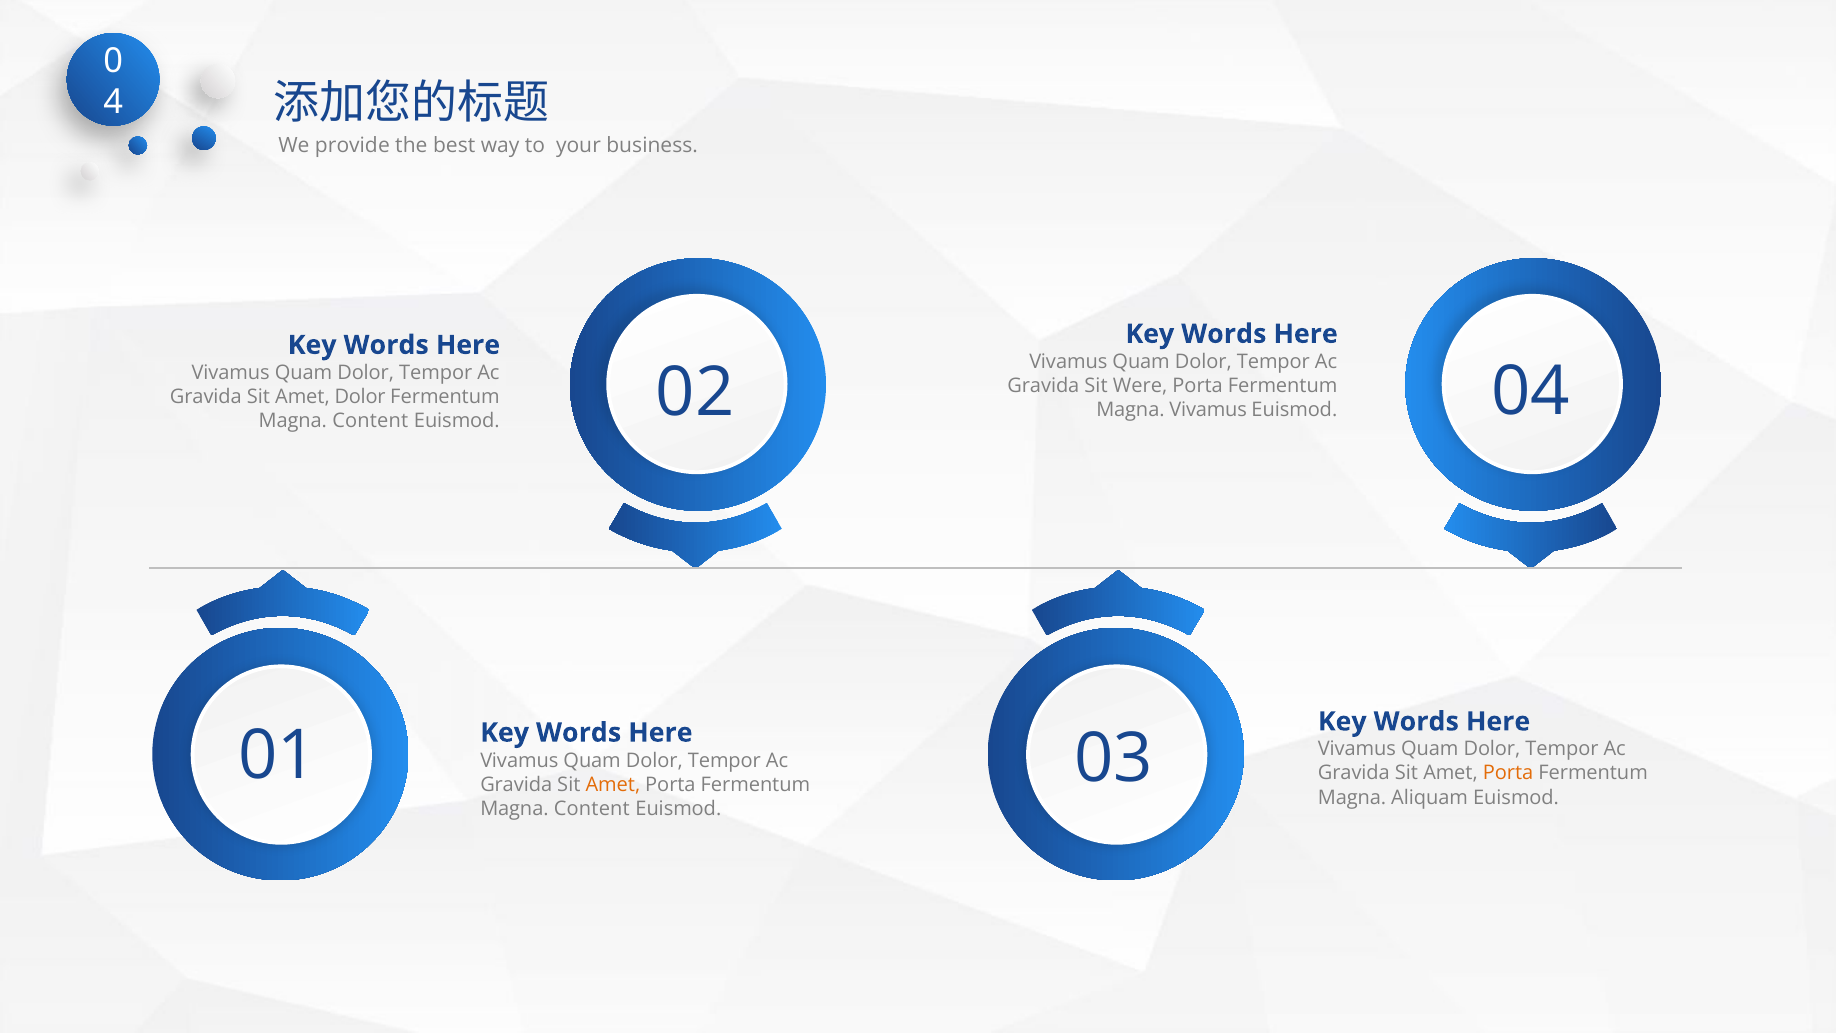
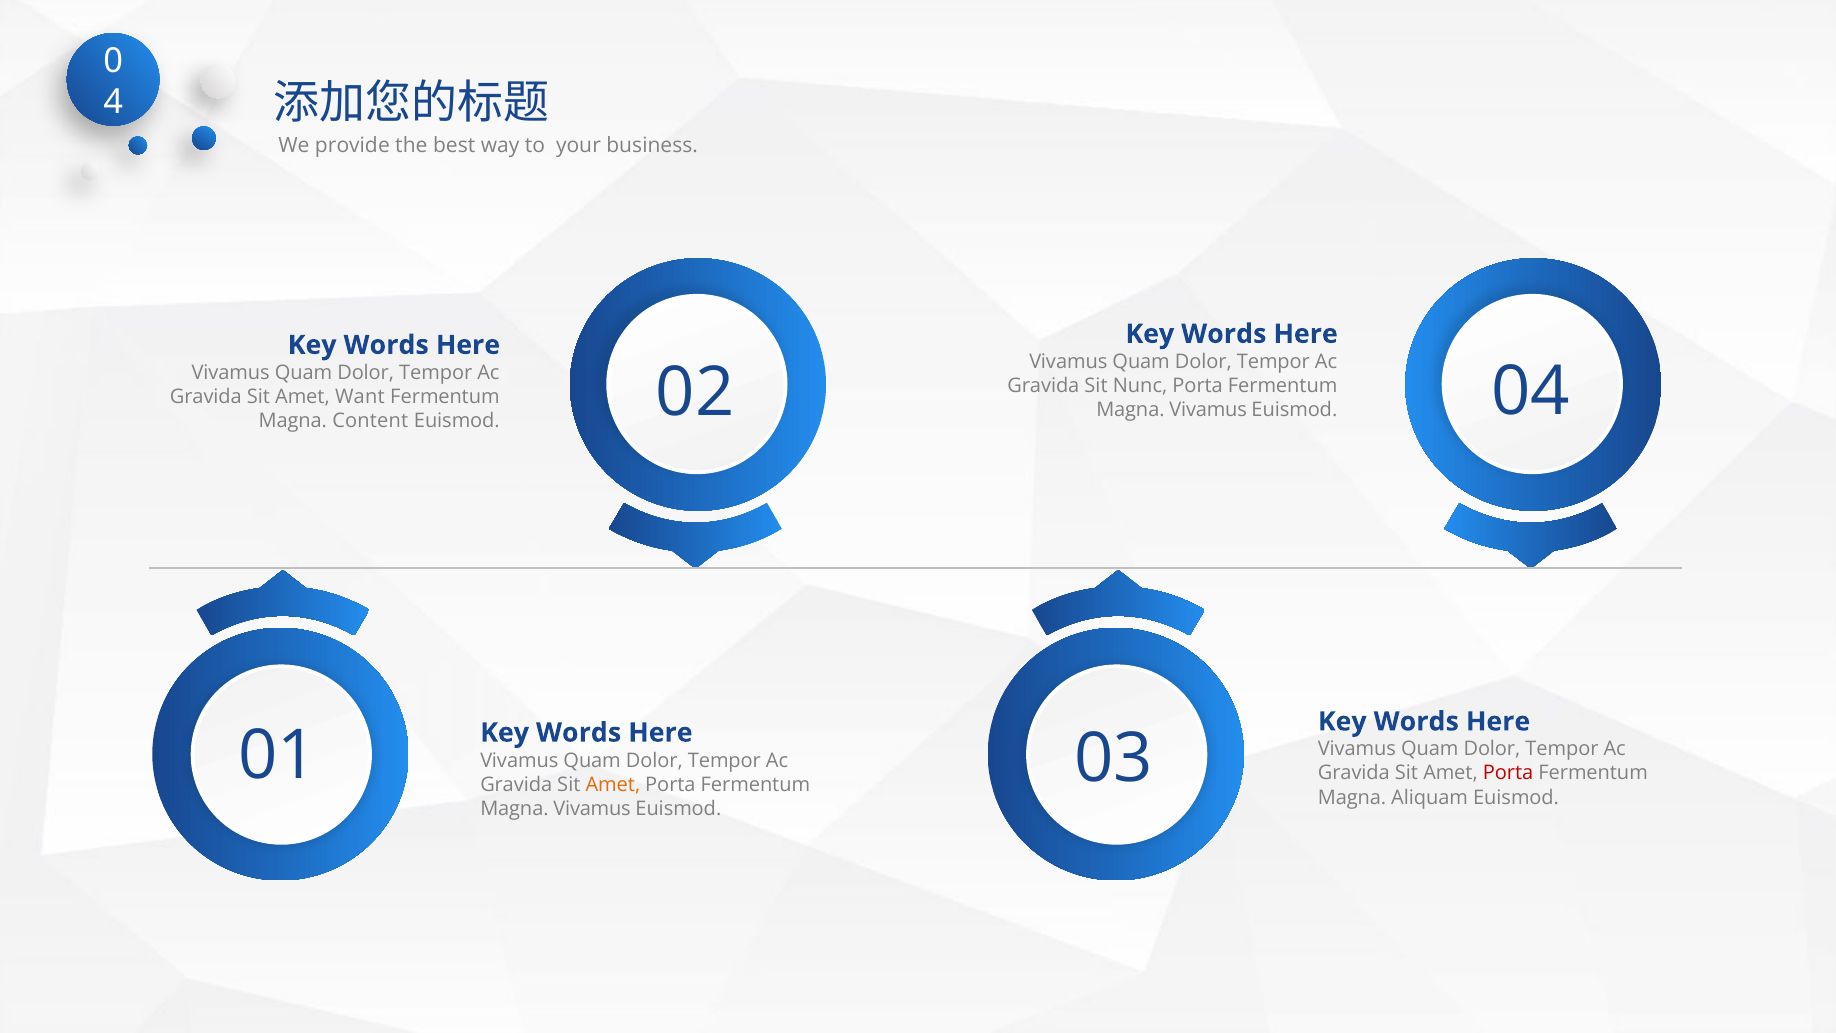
Were: Were -> Nunc
Amet Dolor: Dolor -> Want
Porta at (1508, 773) colour: orange -> red
Content at (592, 808): Content -> Vivamus
